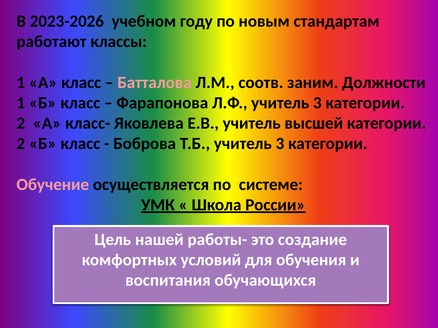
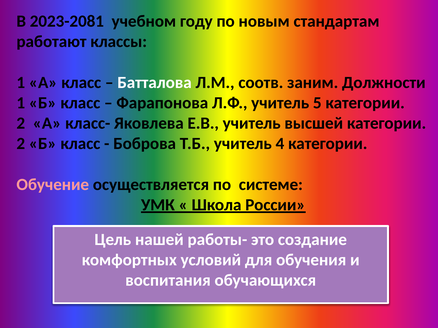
2023-2026: 2023-2026 -> 2023-2081
Батталова colour: pink -> white
Л.Ф учитель 3: 3 -> 5
Т.Б учитель 3: 3 -> 4
